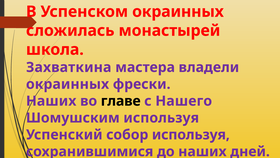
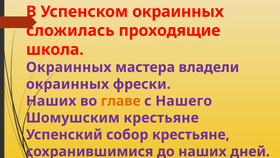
монастырей: монастырей -> проходящие
Захваткина at (69, 67): Захваткина -> Окраинных
главе colour: black -> orange
Шомушским используя: используя -> крестьяне
собор используя: используя -> крестьяне
